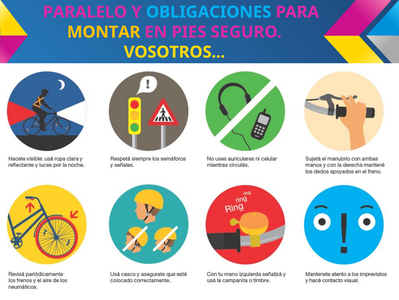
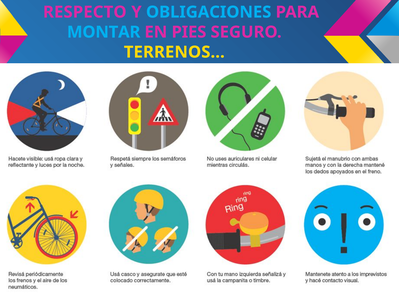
PARALELO: PARALELO -> RESPECTO
MONTAR colour: yellow -> light blue
VOSOTROS: VOSOTROS -> TERRENOS
